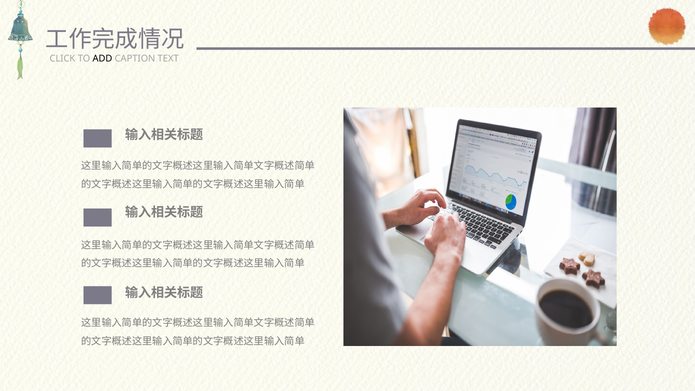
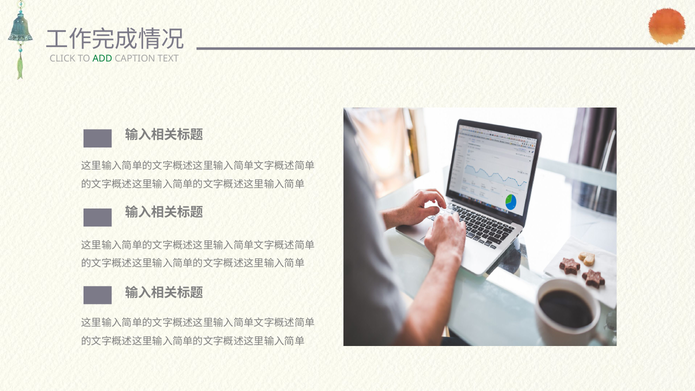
ADD colour: black -> green
